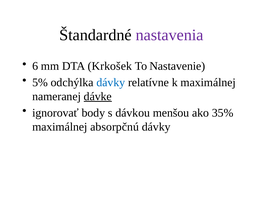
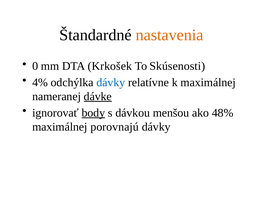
nastavenia colour: purple -> orange
6: 6 -> 0
Nastavenie: Nastavenie -> Skúsenosti
5%: 5% -> 4%
body underline: none -> present
35%: 35% -> 48%
absorpčnú: absorpčnú -> porovnajú
